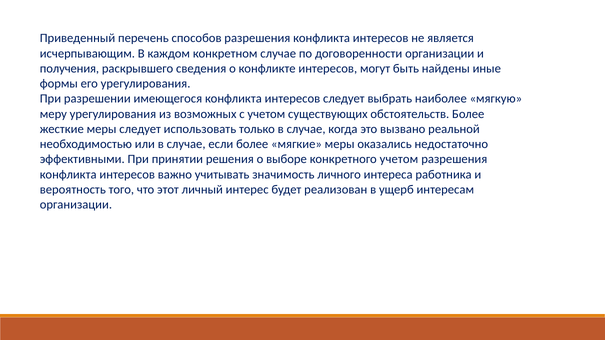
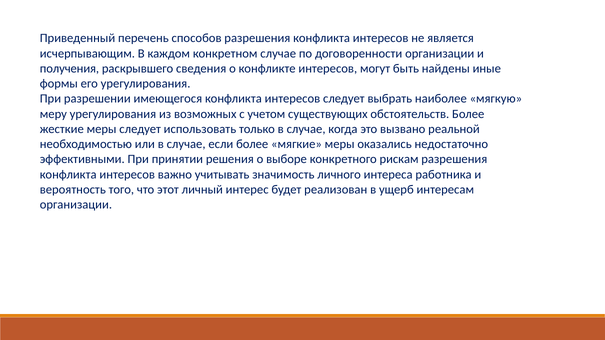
конкретного учетом: учетом -> рискам
